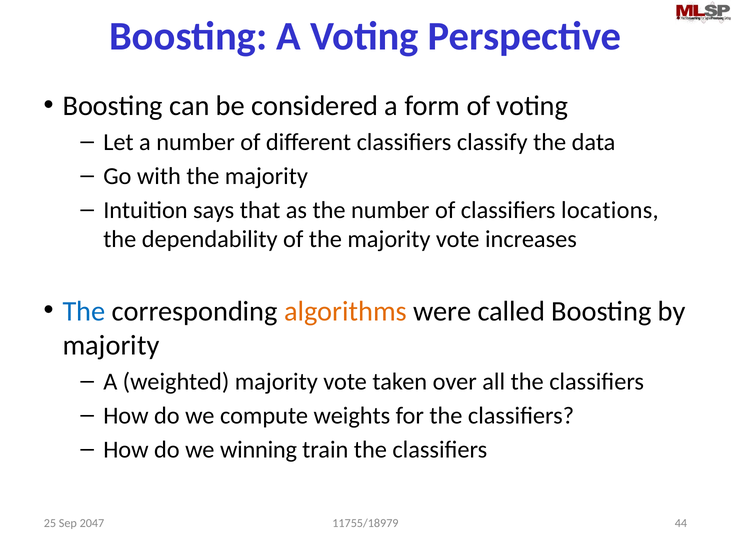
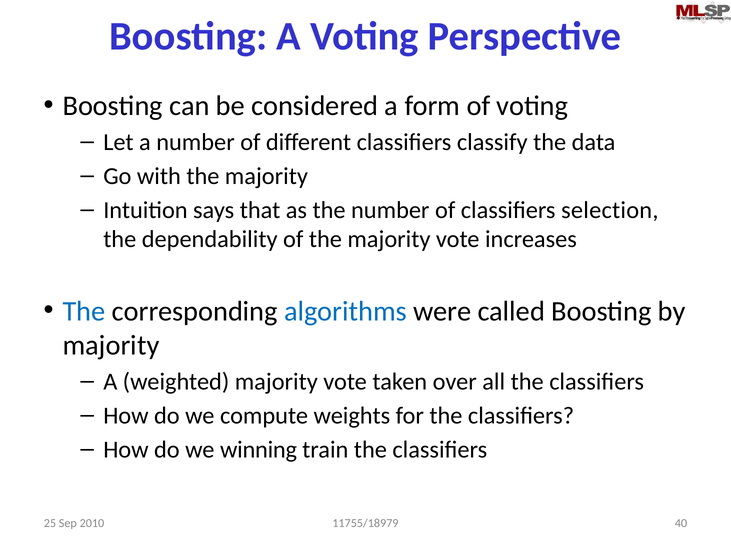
locations: locations -> selection
algorithms colour: orange -> blue
2047: 2047 -> 2010
44: 44 -> 40
